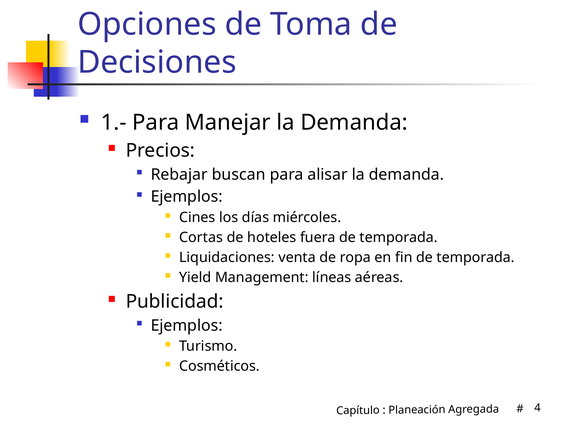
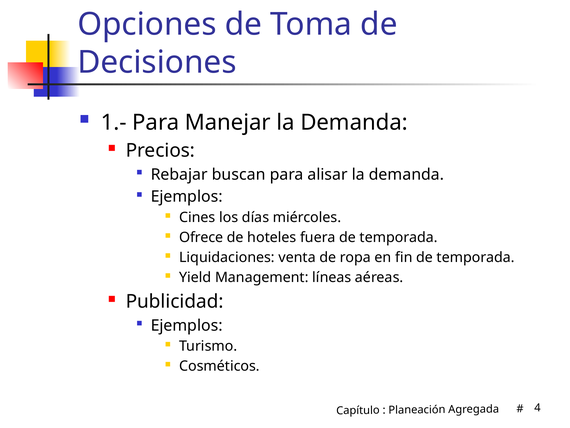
Cortas: Cortas -> Ofrece
